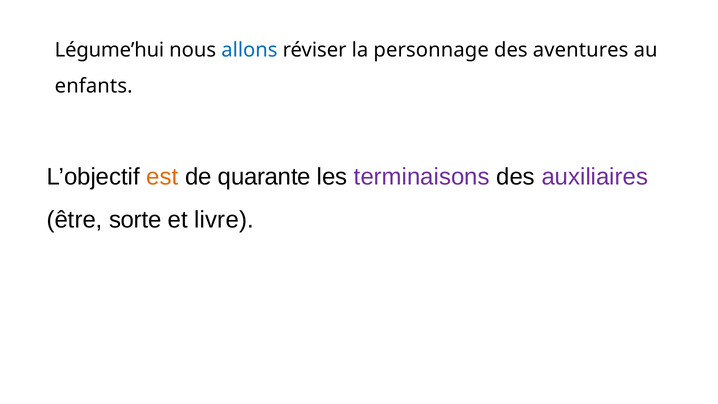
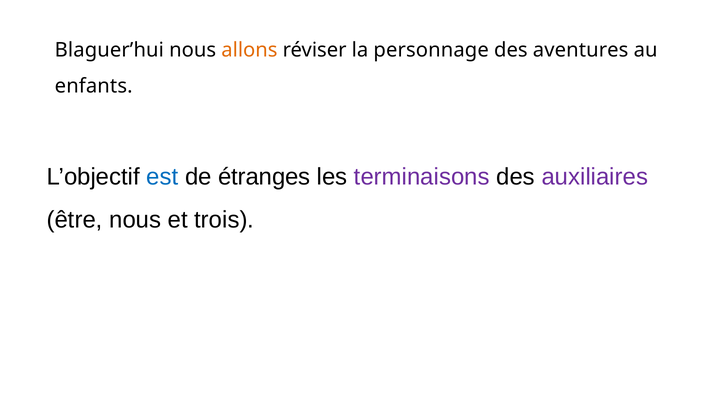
Légume’hui: Légume’hui -> Blaguer’hui
allons colour: blue -> orange
est colour: orange -> blue
quarante: quarante -> étranges
être sorte: sorte -> nous
livre: livre -> trois
